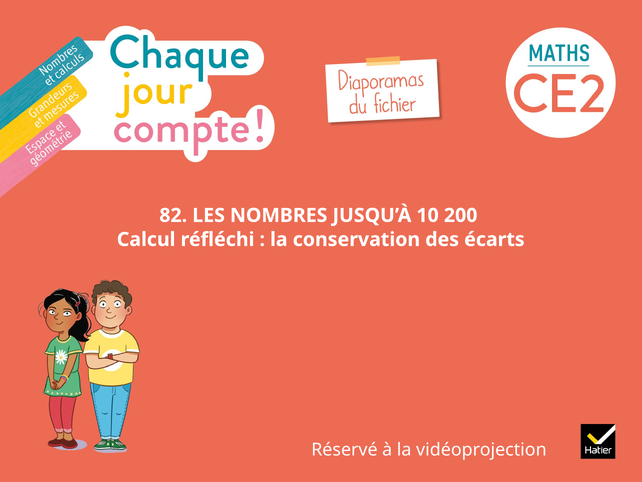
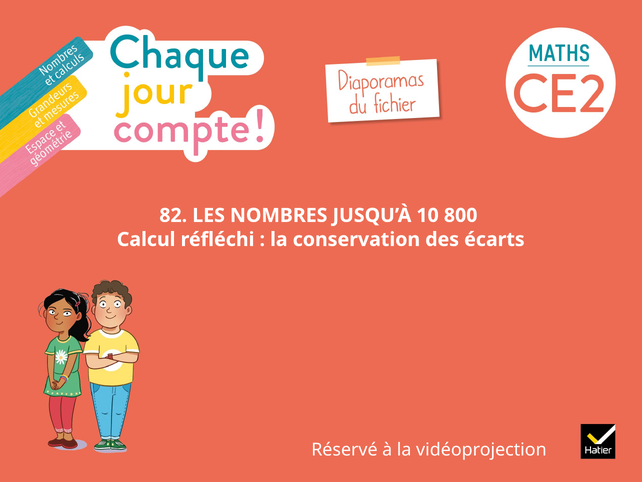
200: 200 -> 800
